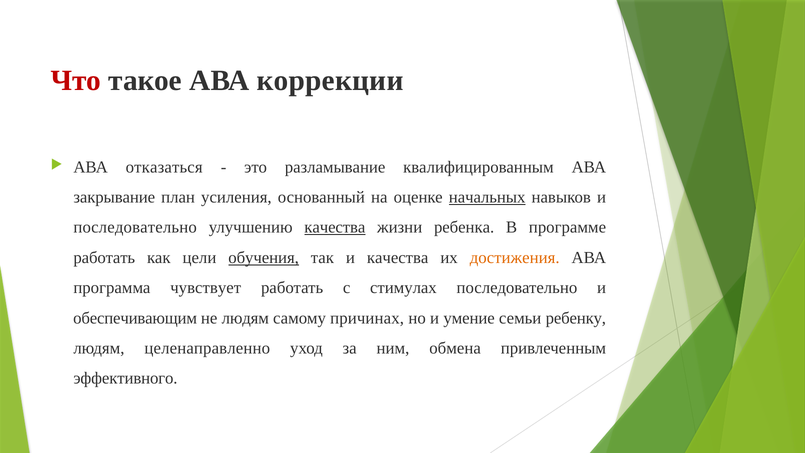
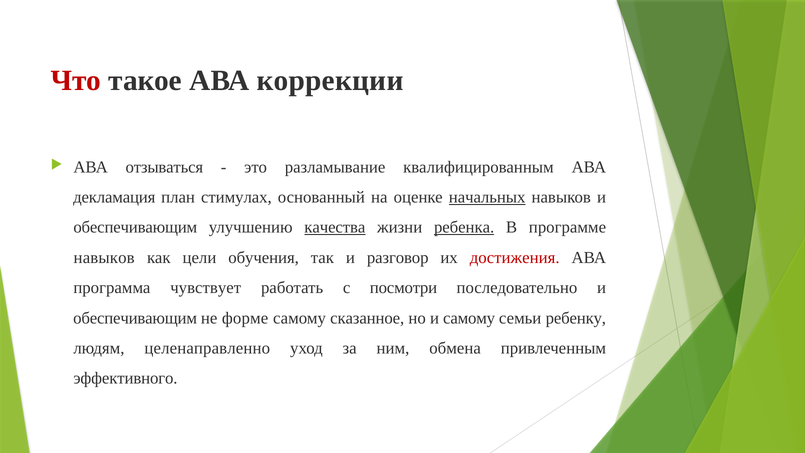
отказаться: отказаться -> отзываться
закрывание: закрывание -> декламация
усиления: усиления -> стимулах
последовательно at (135, 227): последовательно -> обеспечивающим
ребенка underline: none -> present
работать at (104, 258): работать -> навыков
обучения underline: present -> none
и качества: качества -> разговор
достижения colour: orange -> red
стимулах: стимулах -> посмотри
не людям: людям -> форме
причинах: причинах -> сказанное
и умение: умение -> самому
